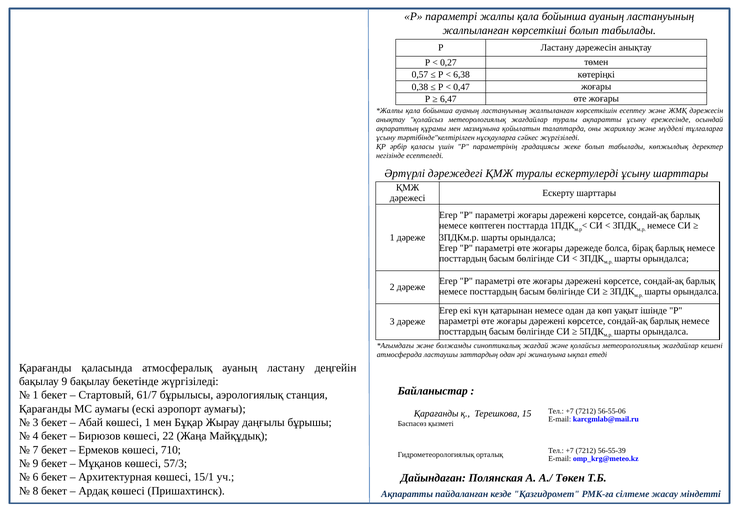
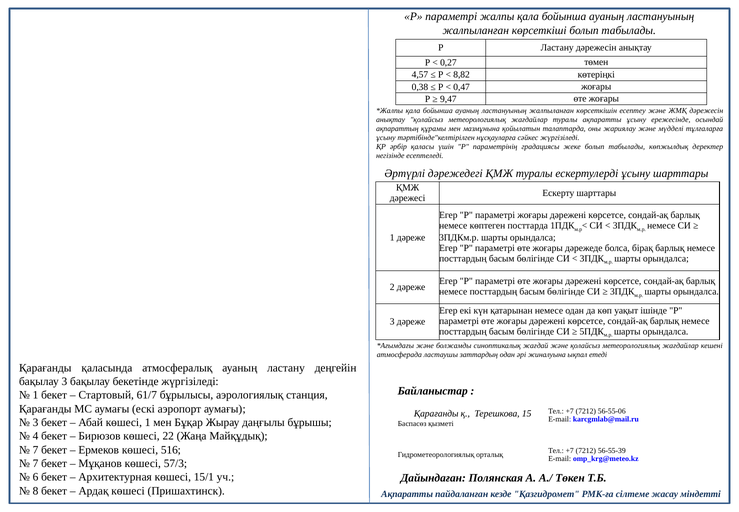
0,57: 0,57 -> 4,57
6,38: 6,38 -> 8,82
6,47: 6,47 -> 9,47
бақылау 9: 9 -> 3
710: 710 -> 516
9 at (36, 463): 9 -> 7
